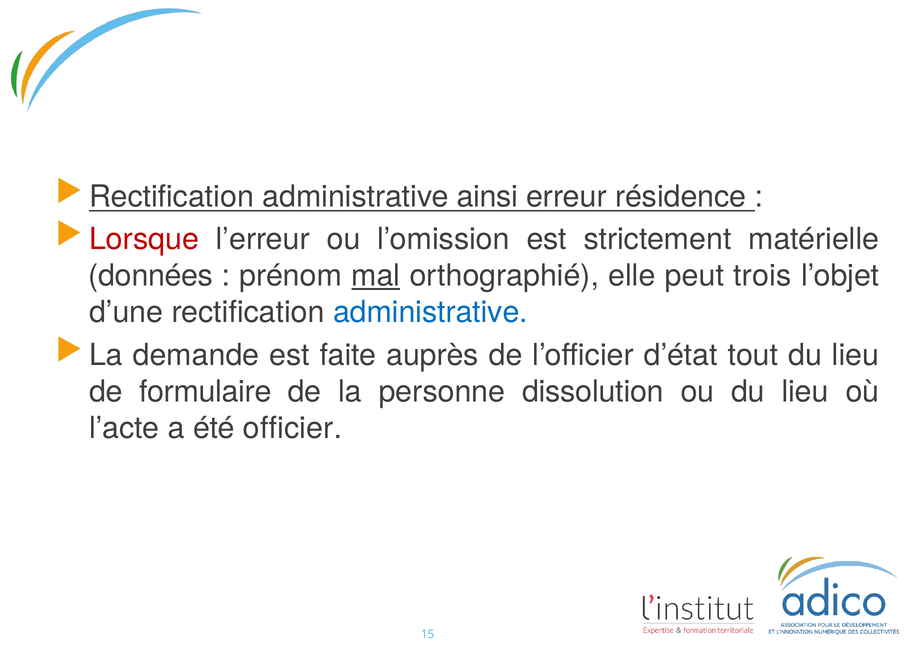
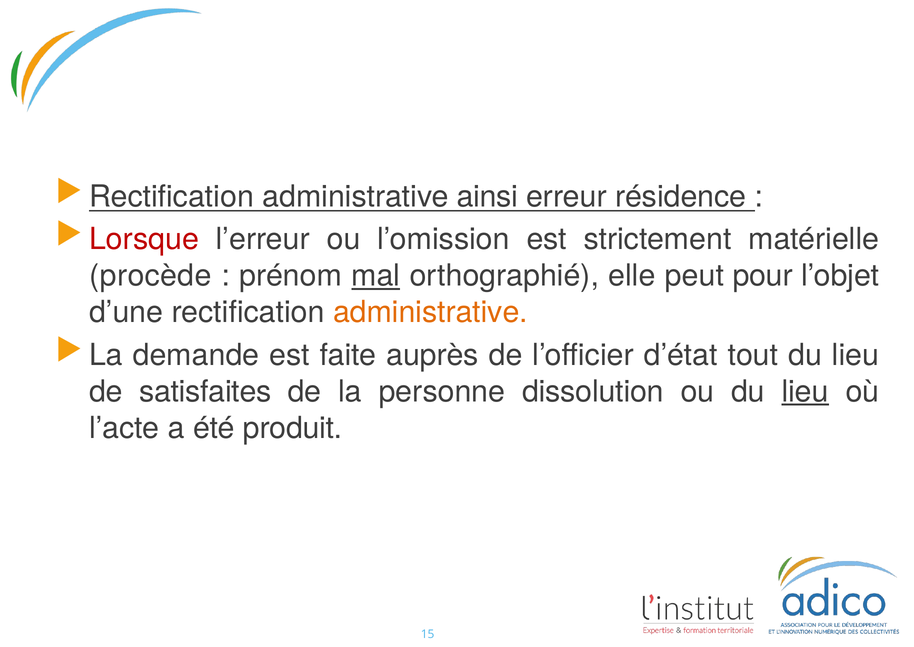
données: données -> procède
trois: trois -> pour
administrative at (430, 312) colour: blue -> orange
formulaire: formulaire -> satisfaites
lieu at (805, 391) underline: none -> present
officier: officier -> produit
